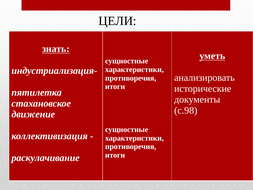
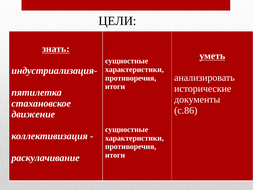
с.98: с.98 -> с.86
